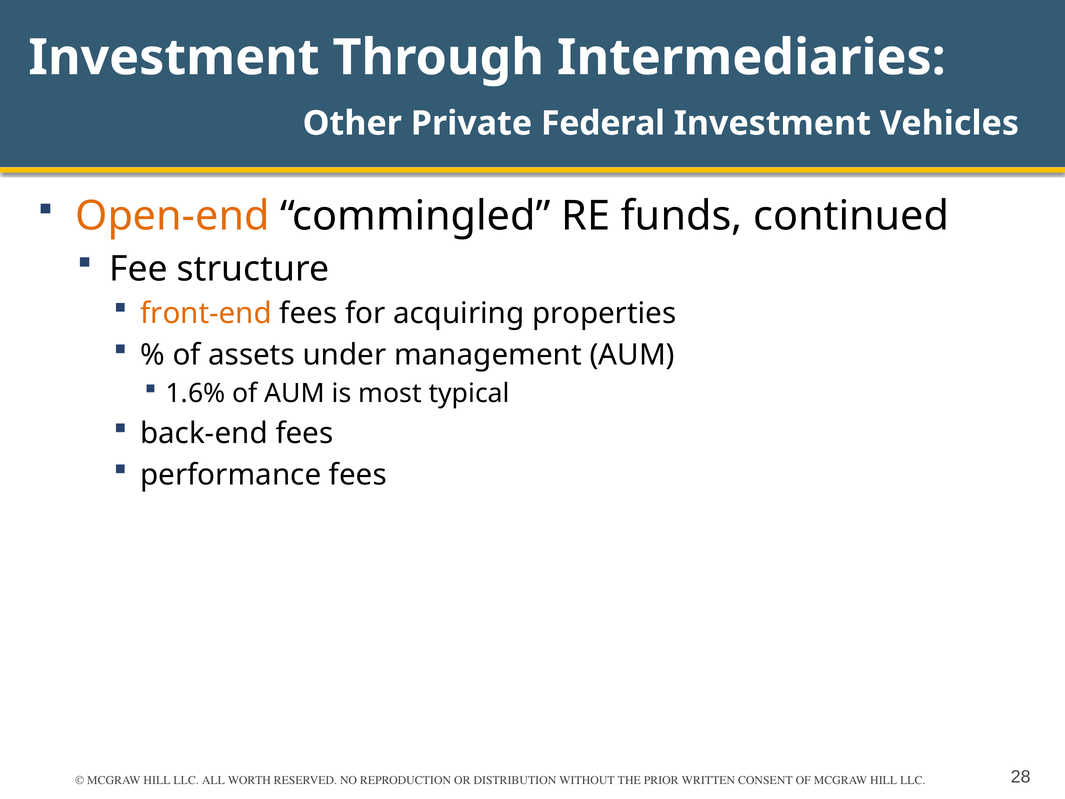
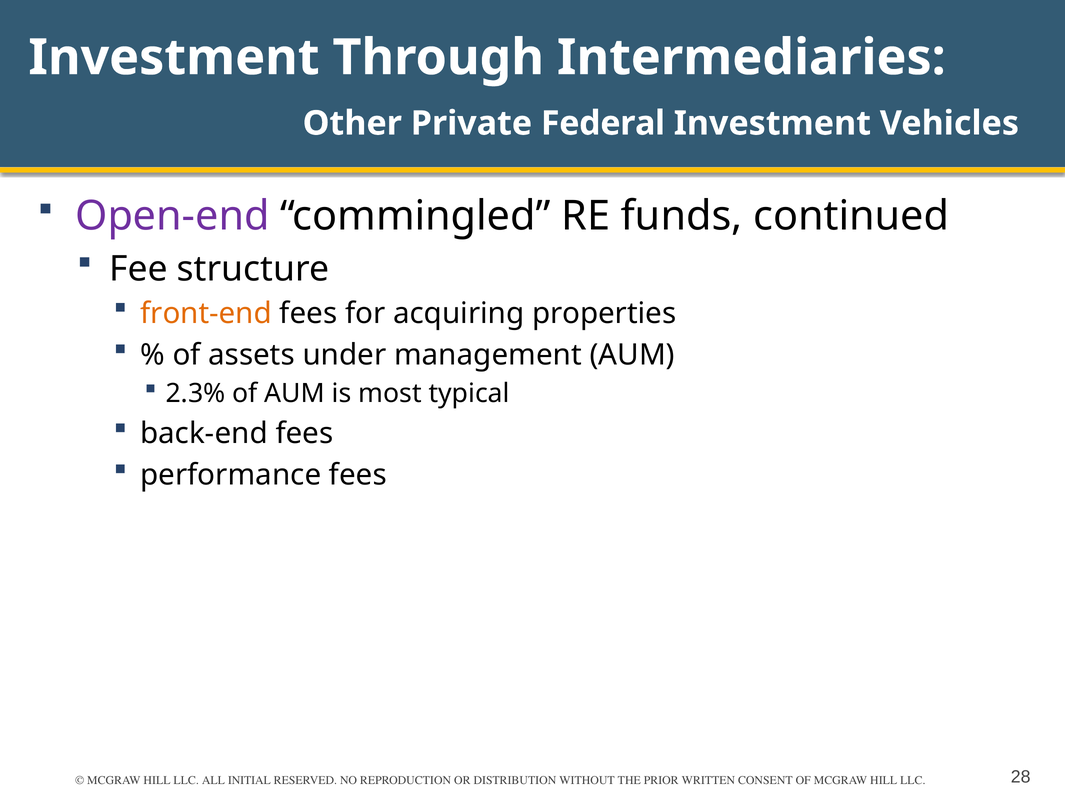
Open-end colour: orange -> purple
1.6%: 1.6% -> 2.3%
WORTH: WORTH -> INITIAL
